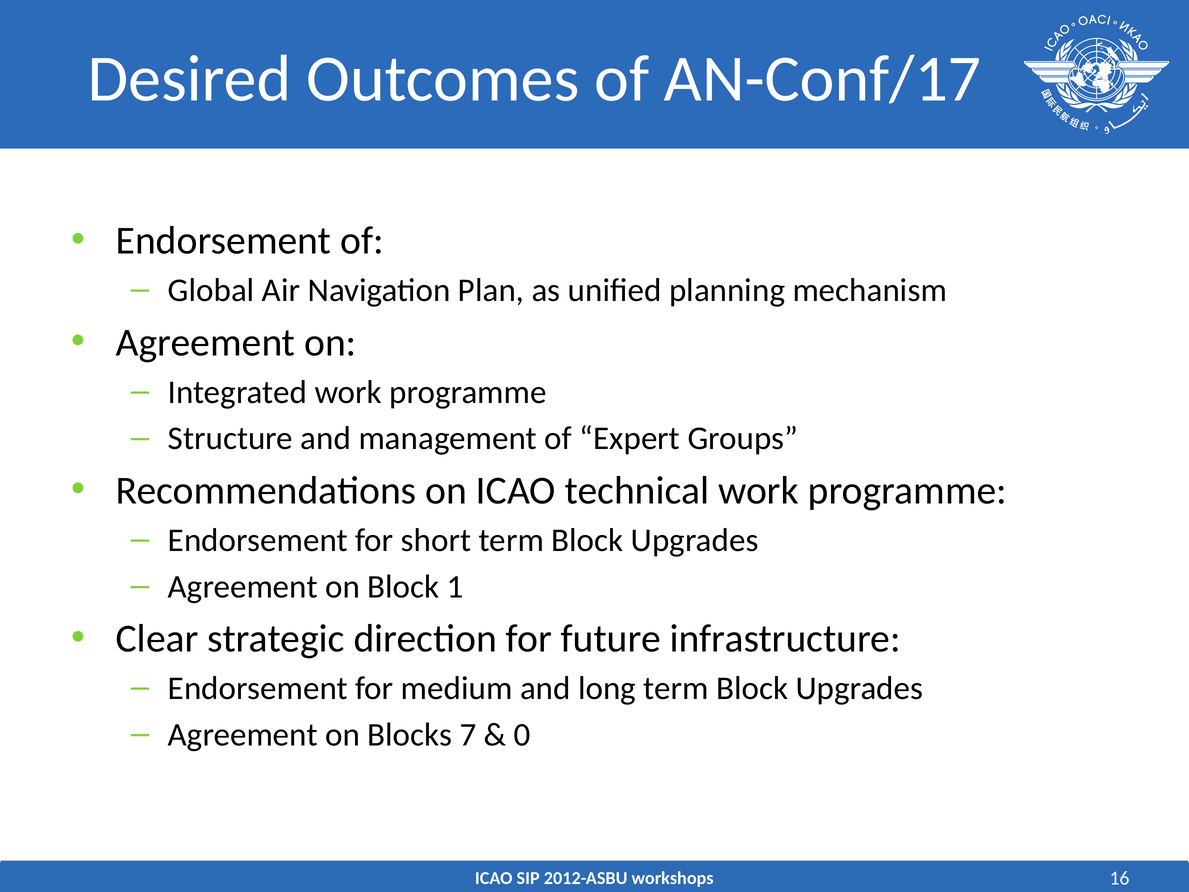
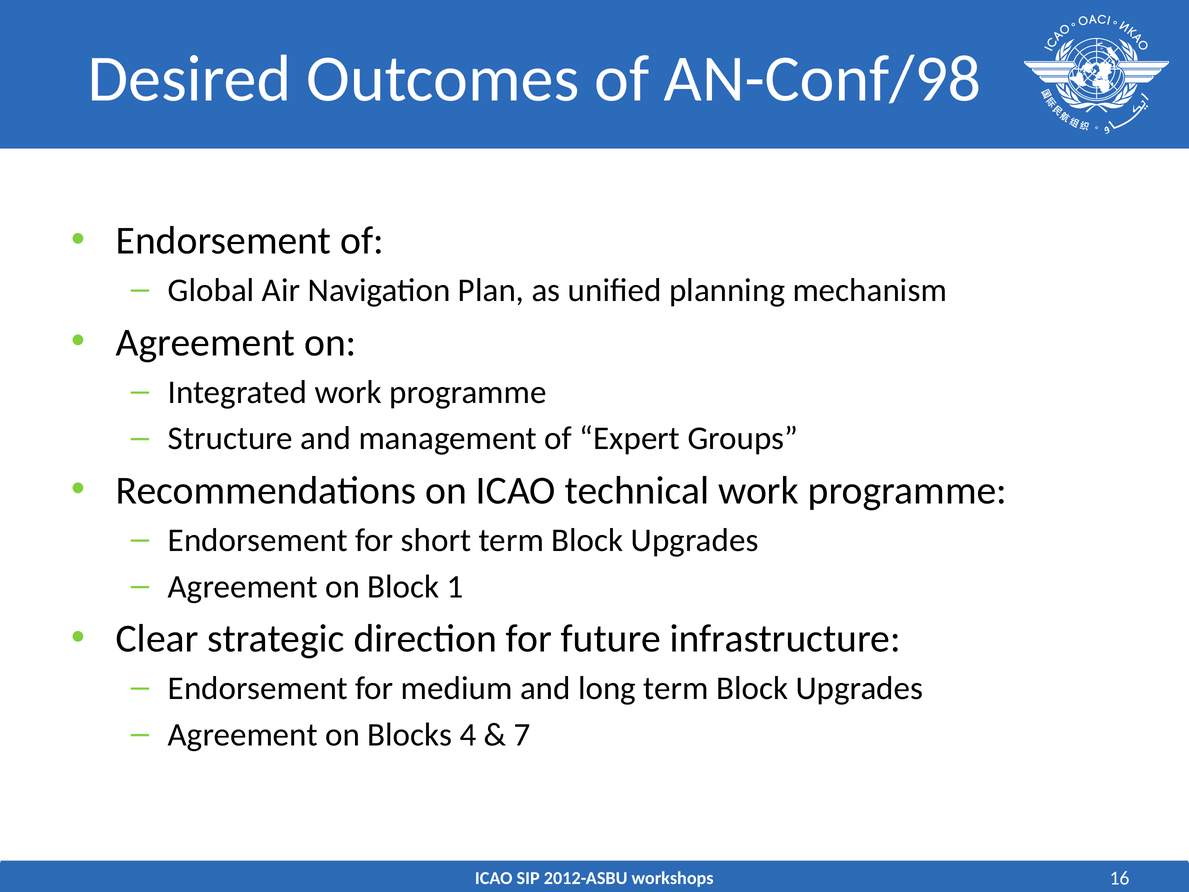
AN-Conf/17: AN-Conf/17 -> AN-Conf/98
7: 7 -> 4
0: 0 -> 7
